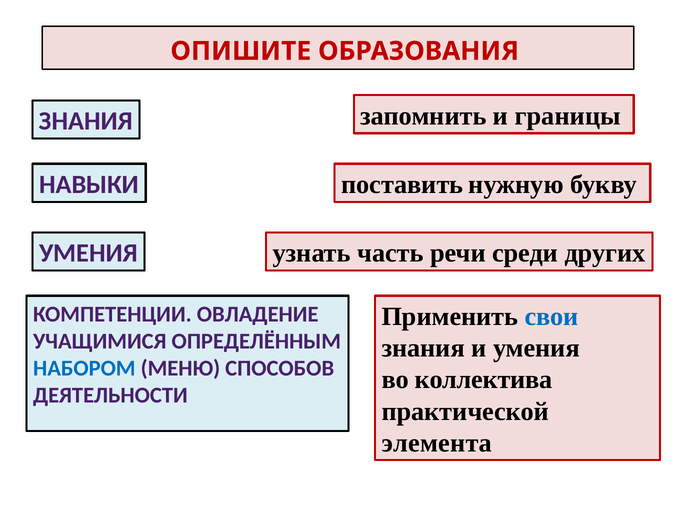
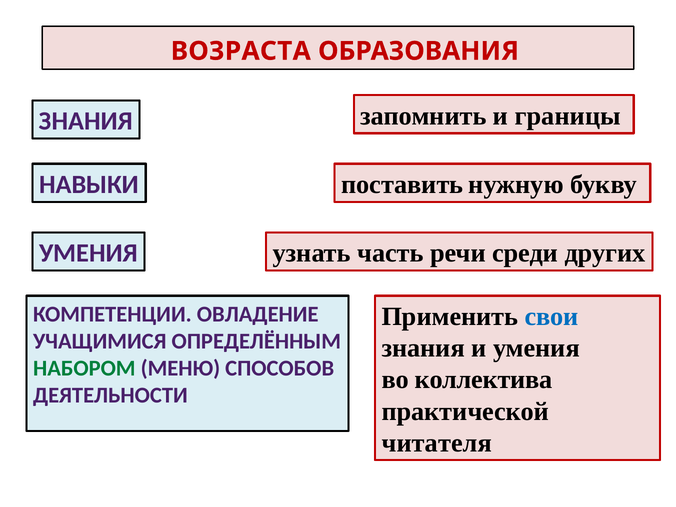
ОПИШИТЕ: ОПИШИТЕ -> ВОЗРАСТА
НАБОРОМ colour: blue -> green
элемента: элемента -> читателя
